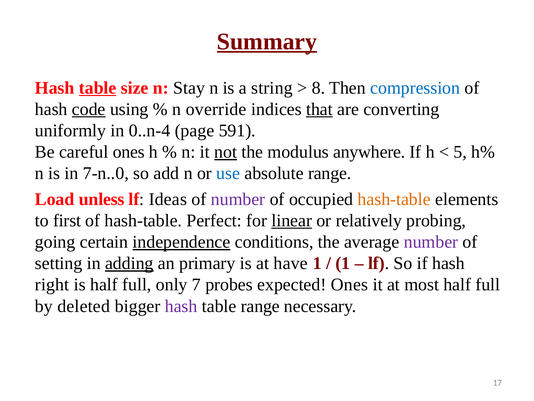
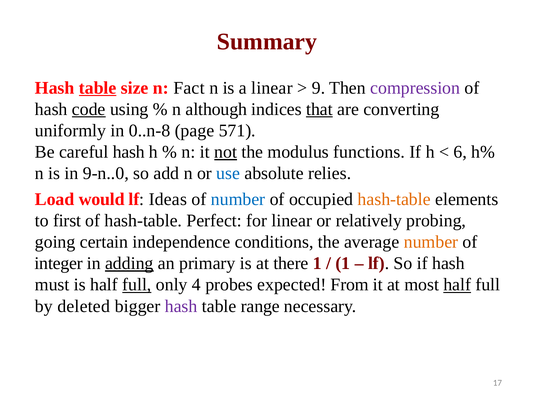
Summary underline: present -> none
Stay: Stay -> Fact
a string: string -> linear
8: 8 -> 9
compression colour: blue -> purple
override: override -> although
0..n-4: 0..n-4 -> 0..n-8
591: 591 -> 571
careful ones: ones -> hash
anywhere: anywhere -> functions
5: 5 -> 6
7-n..0: 7-n..0 -> 9-n..0
absolute range: range -> relies
unless: unless -> would
number at (238, 199) colour: purple -> blue
linear at (292, 220) underline: present -> none
independence underline: present -> none
number at (431, 242) colour: purple -> orange
setting: setting -> integer
have: have -> there
right: right -> must
full at (137, 284) underline: none -> present
7: 7 -> 4
expected Ones: Ones -> From
half at (457, 284) underline: none -> present
